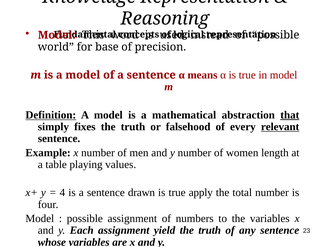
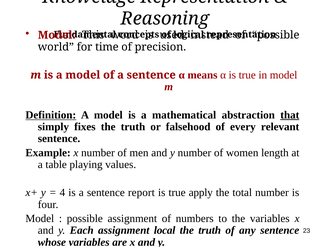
base: base -> time
relevant underline: present -> none
drawn: drawn -> report
yield: yield -> local
